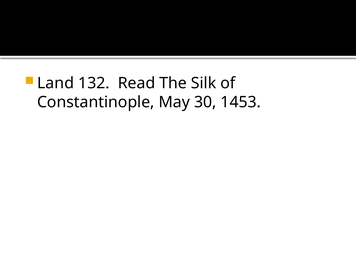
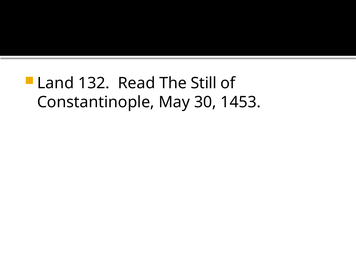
Silk: Silk -> Still
